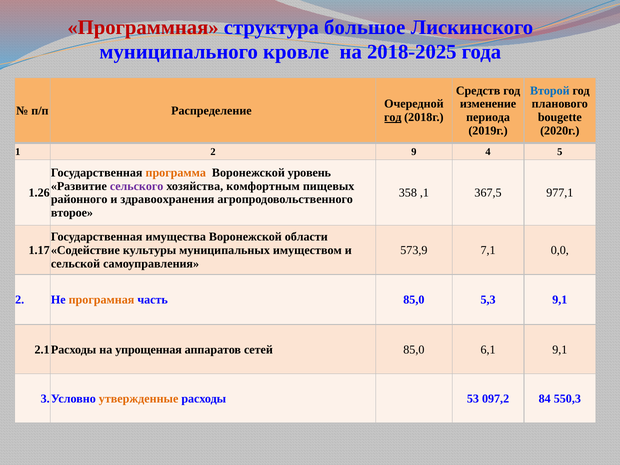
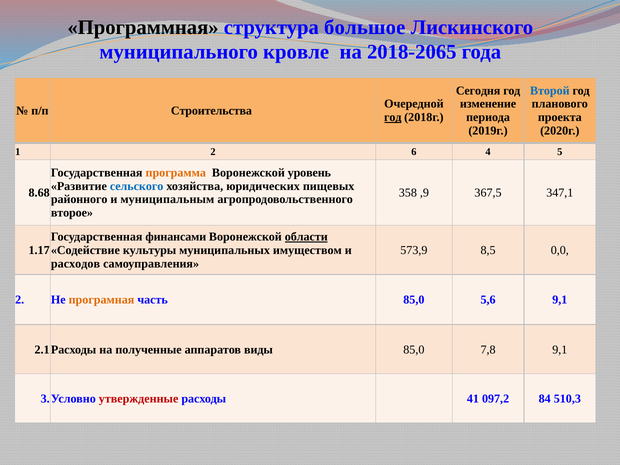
Программная colour: red -> black
2018-2025: 2018-2025 -> 2018-2065
Средств: Средств -> Сегодня
Распределение: Распределение -> Строительства
bougette: bougette -> проекта
9: 9 -> 6
сельского colour: purple -> blue
комфортным: комфортным -> юридических
1.26: 1.26 -> 8.68
,1: ,1 -> ,9
977,1: 977,1 -> 347,1
здравоохранения: здравоохранения -> муниципальным
имущества: имущества -> финансами
области underline: none -> present
7,1: 7,1 -> 8,5
сельской: сельской -> расходов
5,3: 5,3 -> 5,6
упрощенная: упрощенная -> полученные
сетей: сетей -> виды
6,1: 6,1 -> 7,8
утвержденные colour: orange -> red
53: 53 -> 41
550,3: 550,3 -> 510,3
